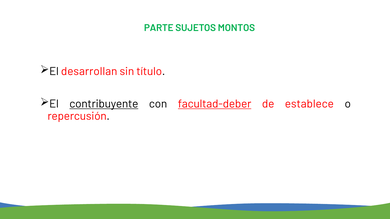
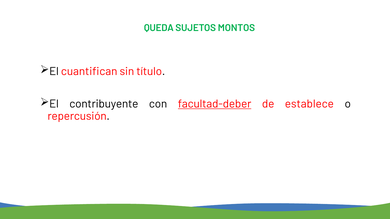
PARTE: PARTE -> QUEDA
desarrollan: desarrollan -> cuantifican
contribuyente underline: present -> none
